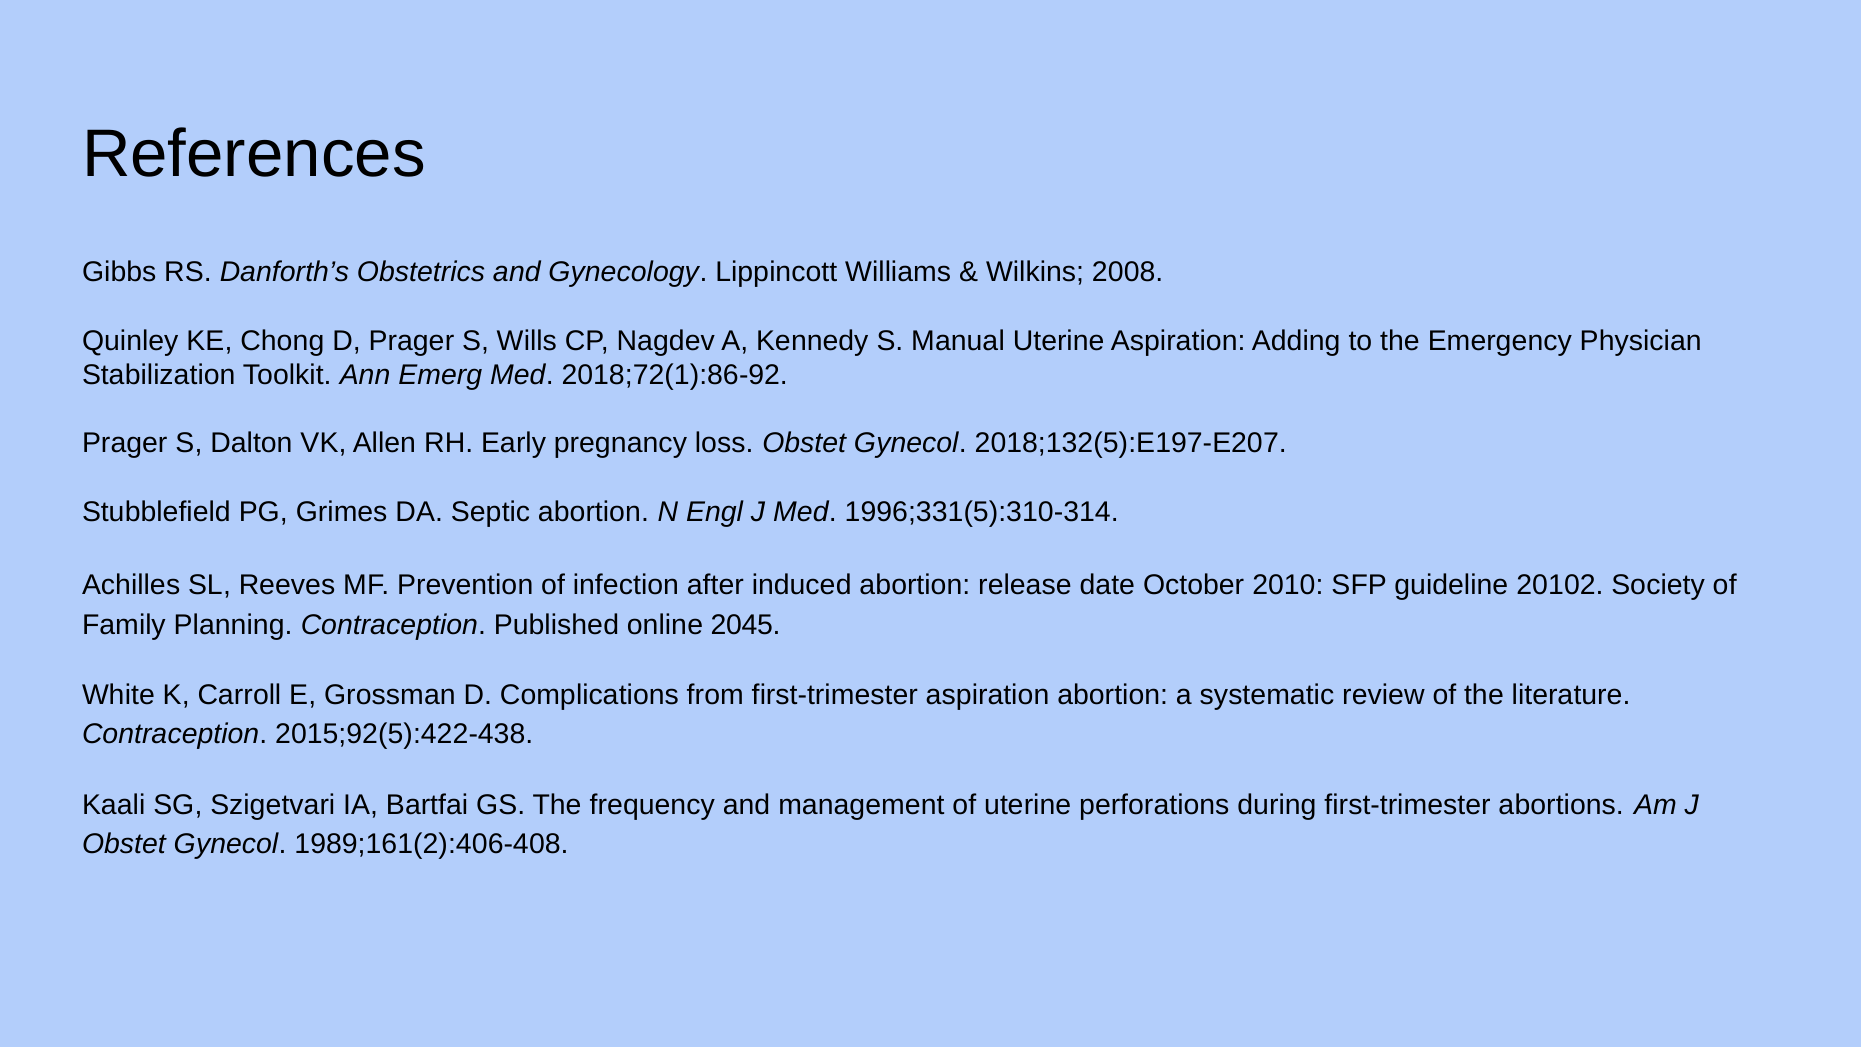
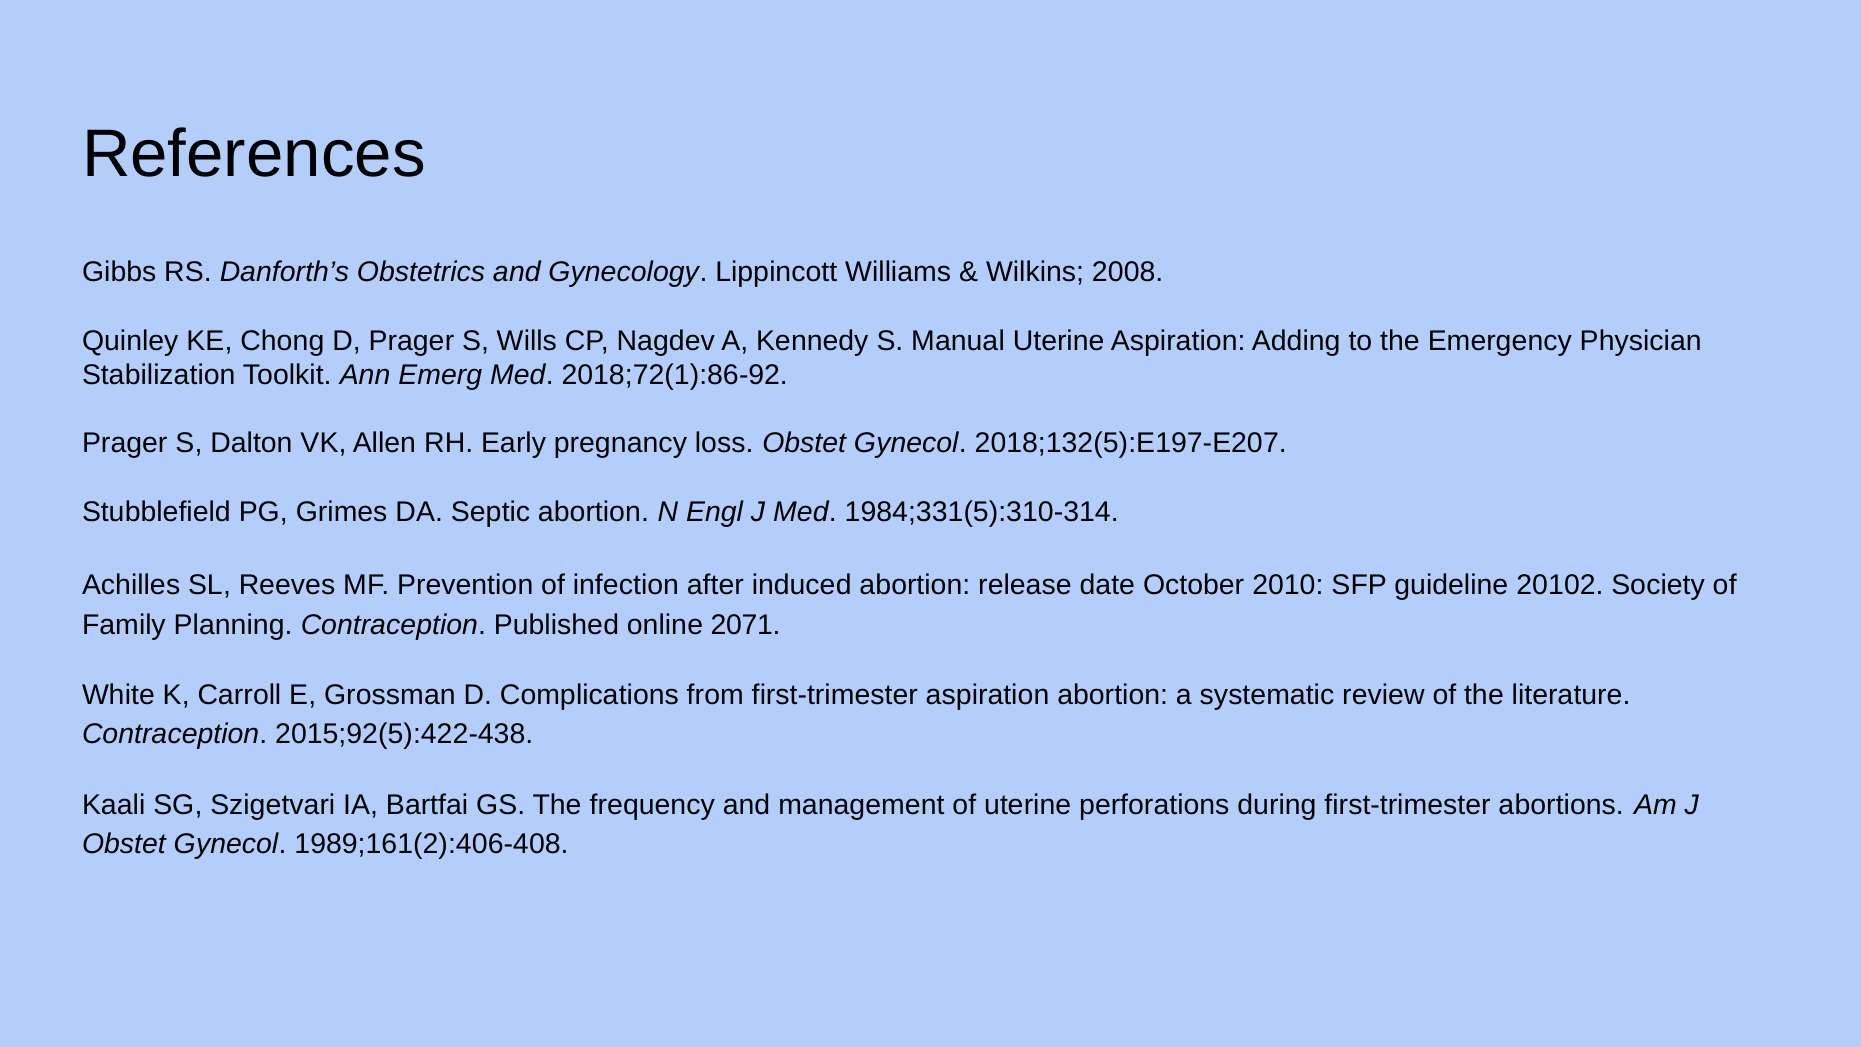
1996;331(5):310-314: 1996;331(5):310-314 -> 1984;331(5):310-314
2045: 2045 -> 2071
